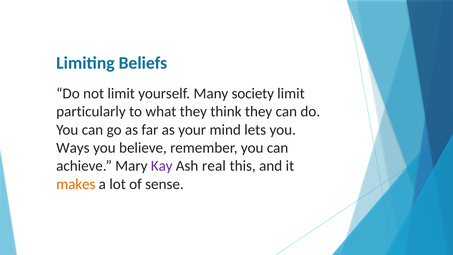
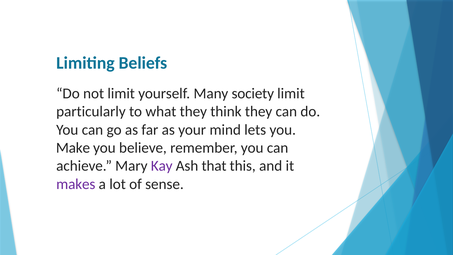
Ways: Ways -> Make
real: real -> that
makes colour: orange -> purple
